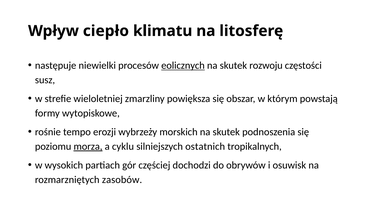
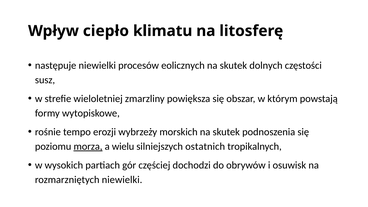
eolicznych underline: present -> none
rozwoju: rozwoju -> dolnych
cyklu: cyklu -> wielu
rozmarzniętych zasobów: zasobów -> niewielki
